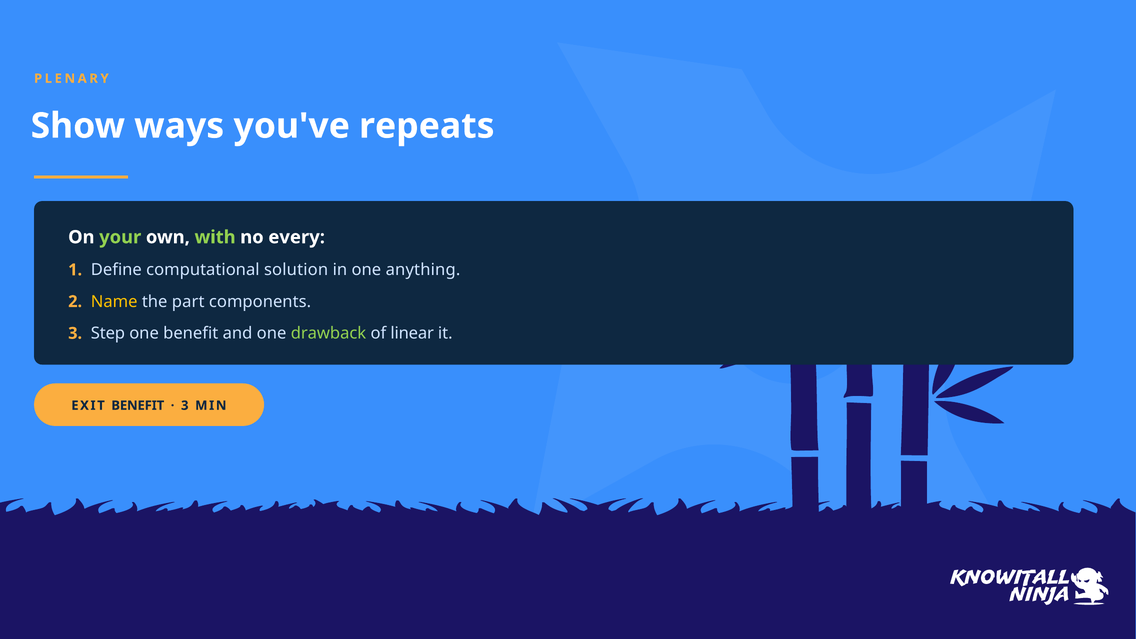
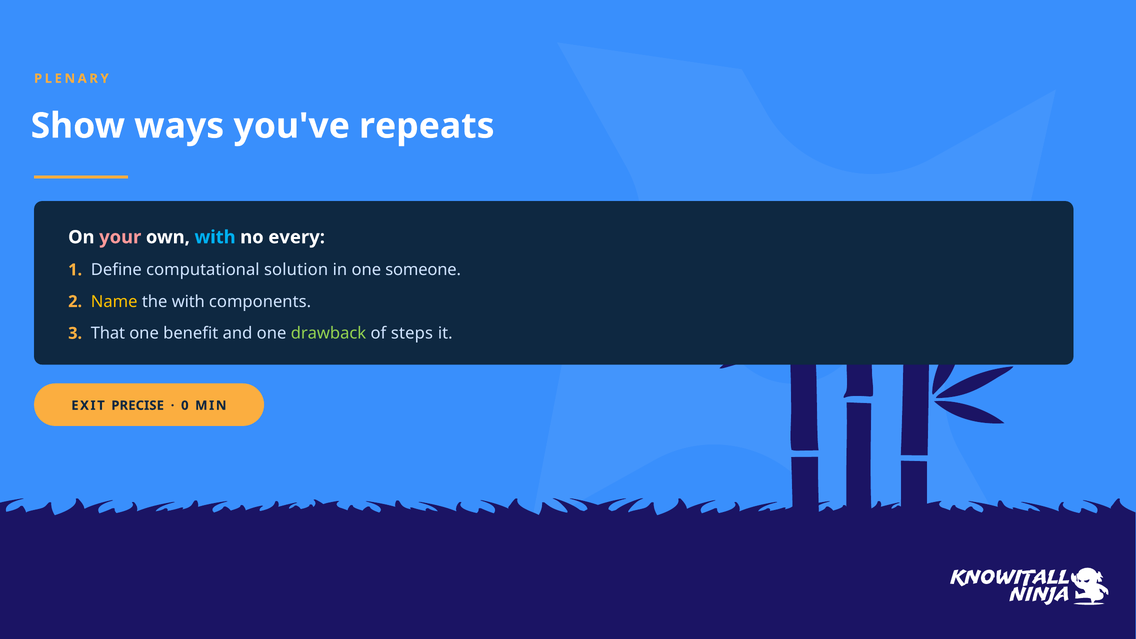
your colour: light green -> pink
with at (215, 237) colour: light green -> light blue
anything: anything -> someone
the part: part -> with
Step: Step -> That
linear: linear -> steps
EXIT BENEFIT: BENEFIT -> PRECISE
3 at (185, 406): 3 -> 0
